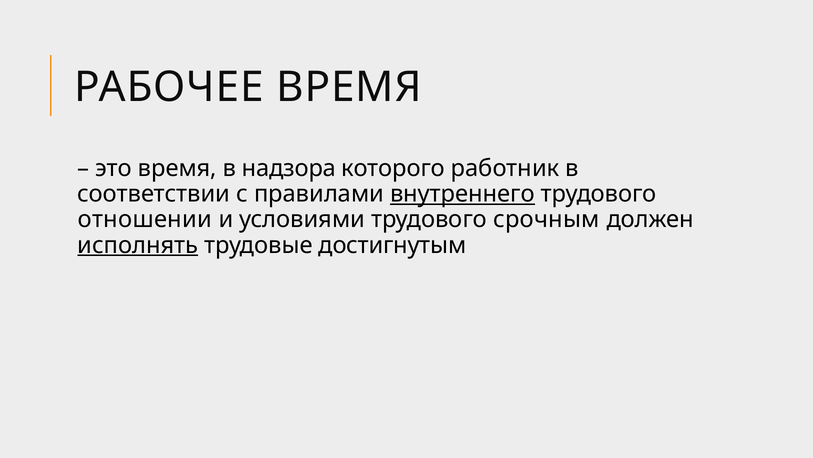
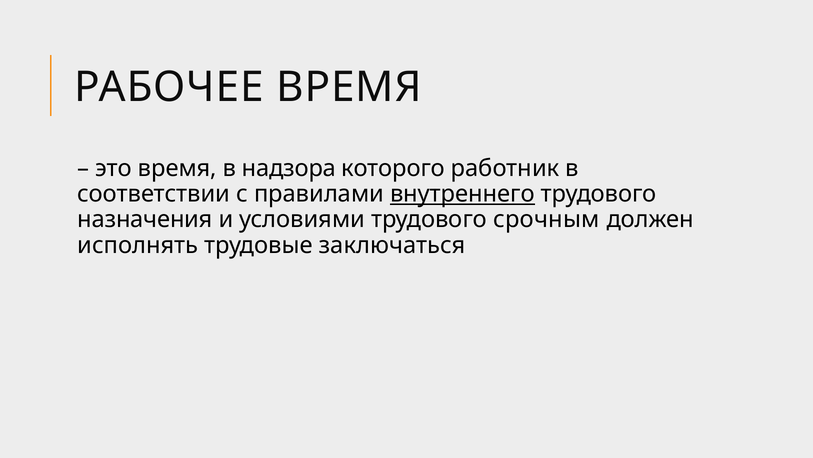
отношении: отношении -> назначения
исполнять underline: present -> none
достигнутым: достигнутым -> заключаться
